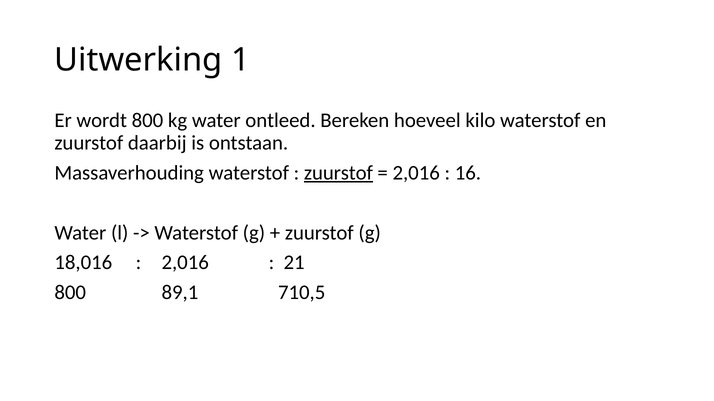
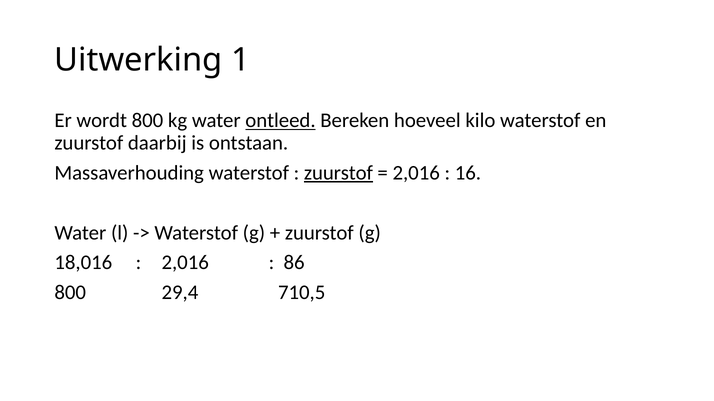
ontleed underline: none -> present
21: 21 -> 86
89,1: 89,1 -> 29,4
